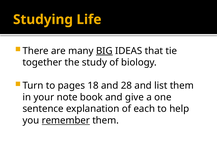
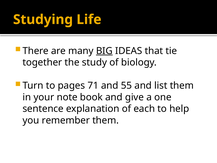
18: 18 -> 71
28: 28 -> 55
remember underline: present -> none
